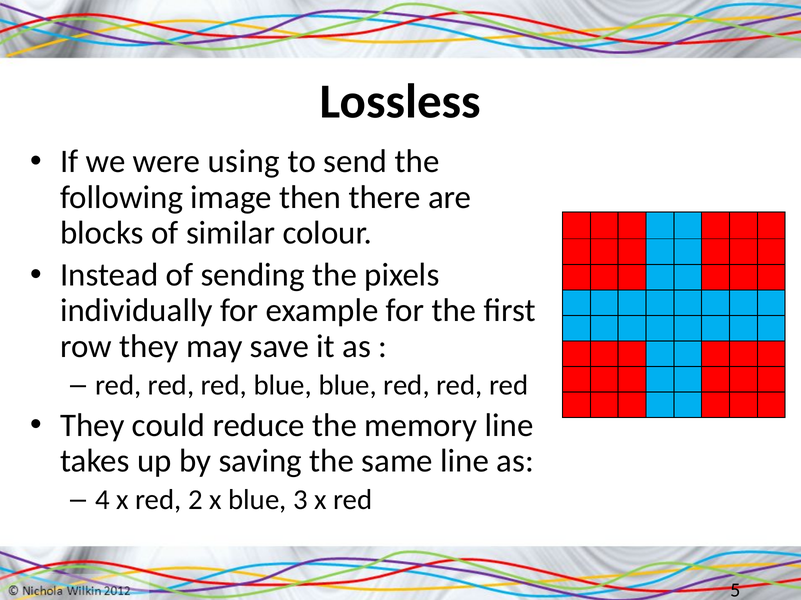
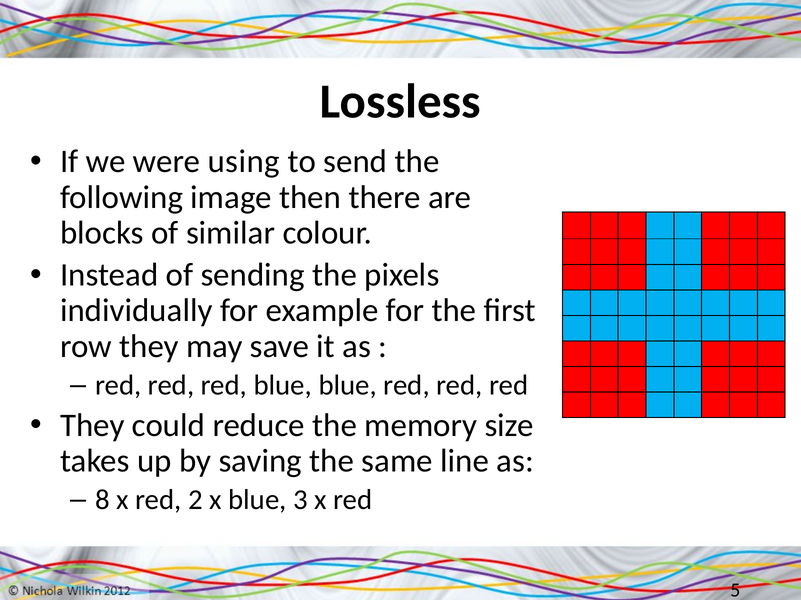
memory line: line -> size
4: 4 -> 8
